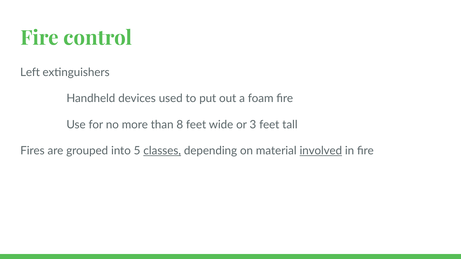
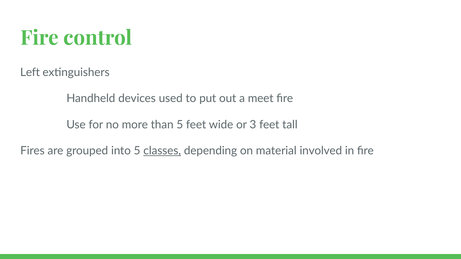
foam: foam -> meet
than 8: 8 -> 5
involved underline: present -> none
